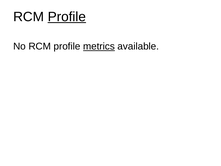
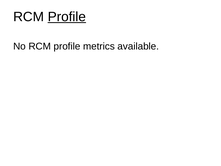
metrics underline: present -> none
